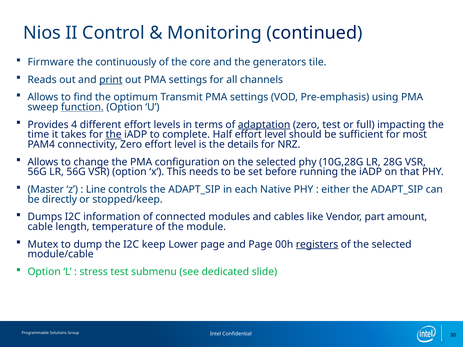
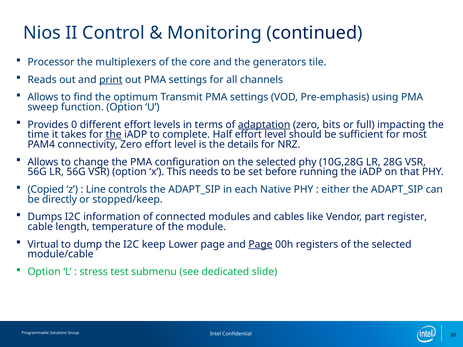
Firmware: Firmware -> Processor
continuously: continuously -> multiplexers
function underline: present -> none
4: 4 -> 0
zero test: test -> bits
Master: Master -> Copied
amount: amount -> register
Mutex: Mutex -> Virtual
Page at (260, 245) underline: none -> present
registers underline: present -> none
